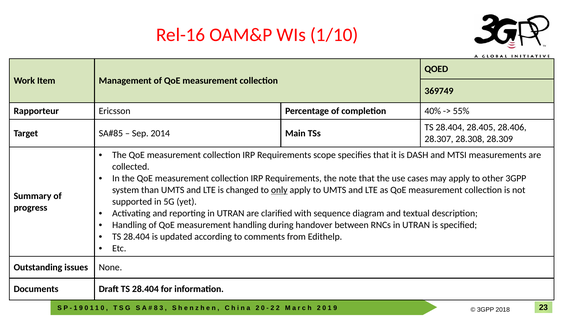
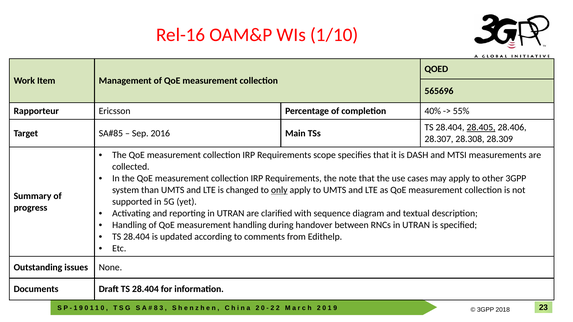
369749: 369749 -> 565696
28.405 underline: none -> present
2014: 2014 -> 2016
